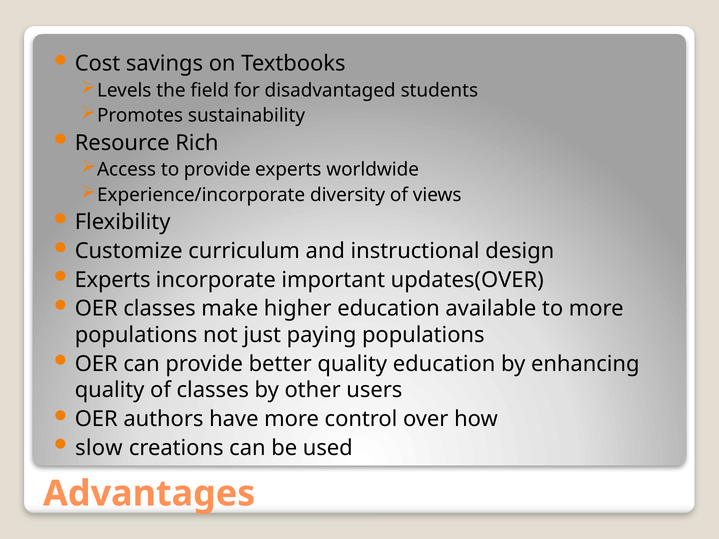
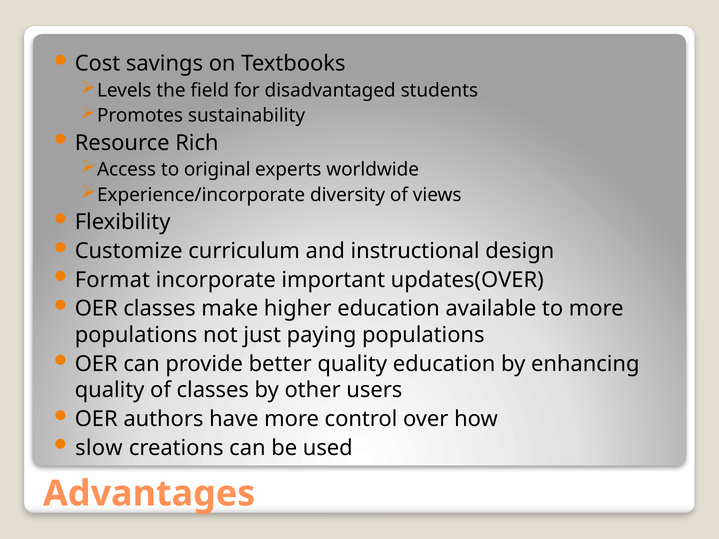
to provide: provide -> original
Experts at (113, 280): Experts -> Format
